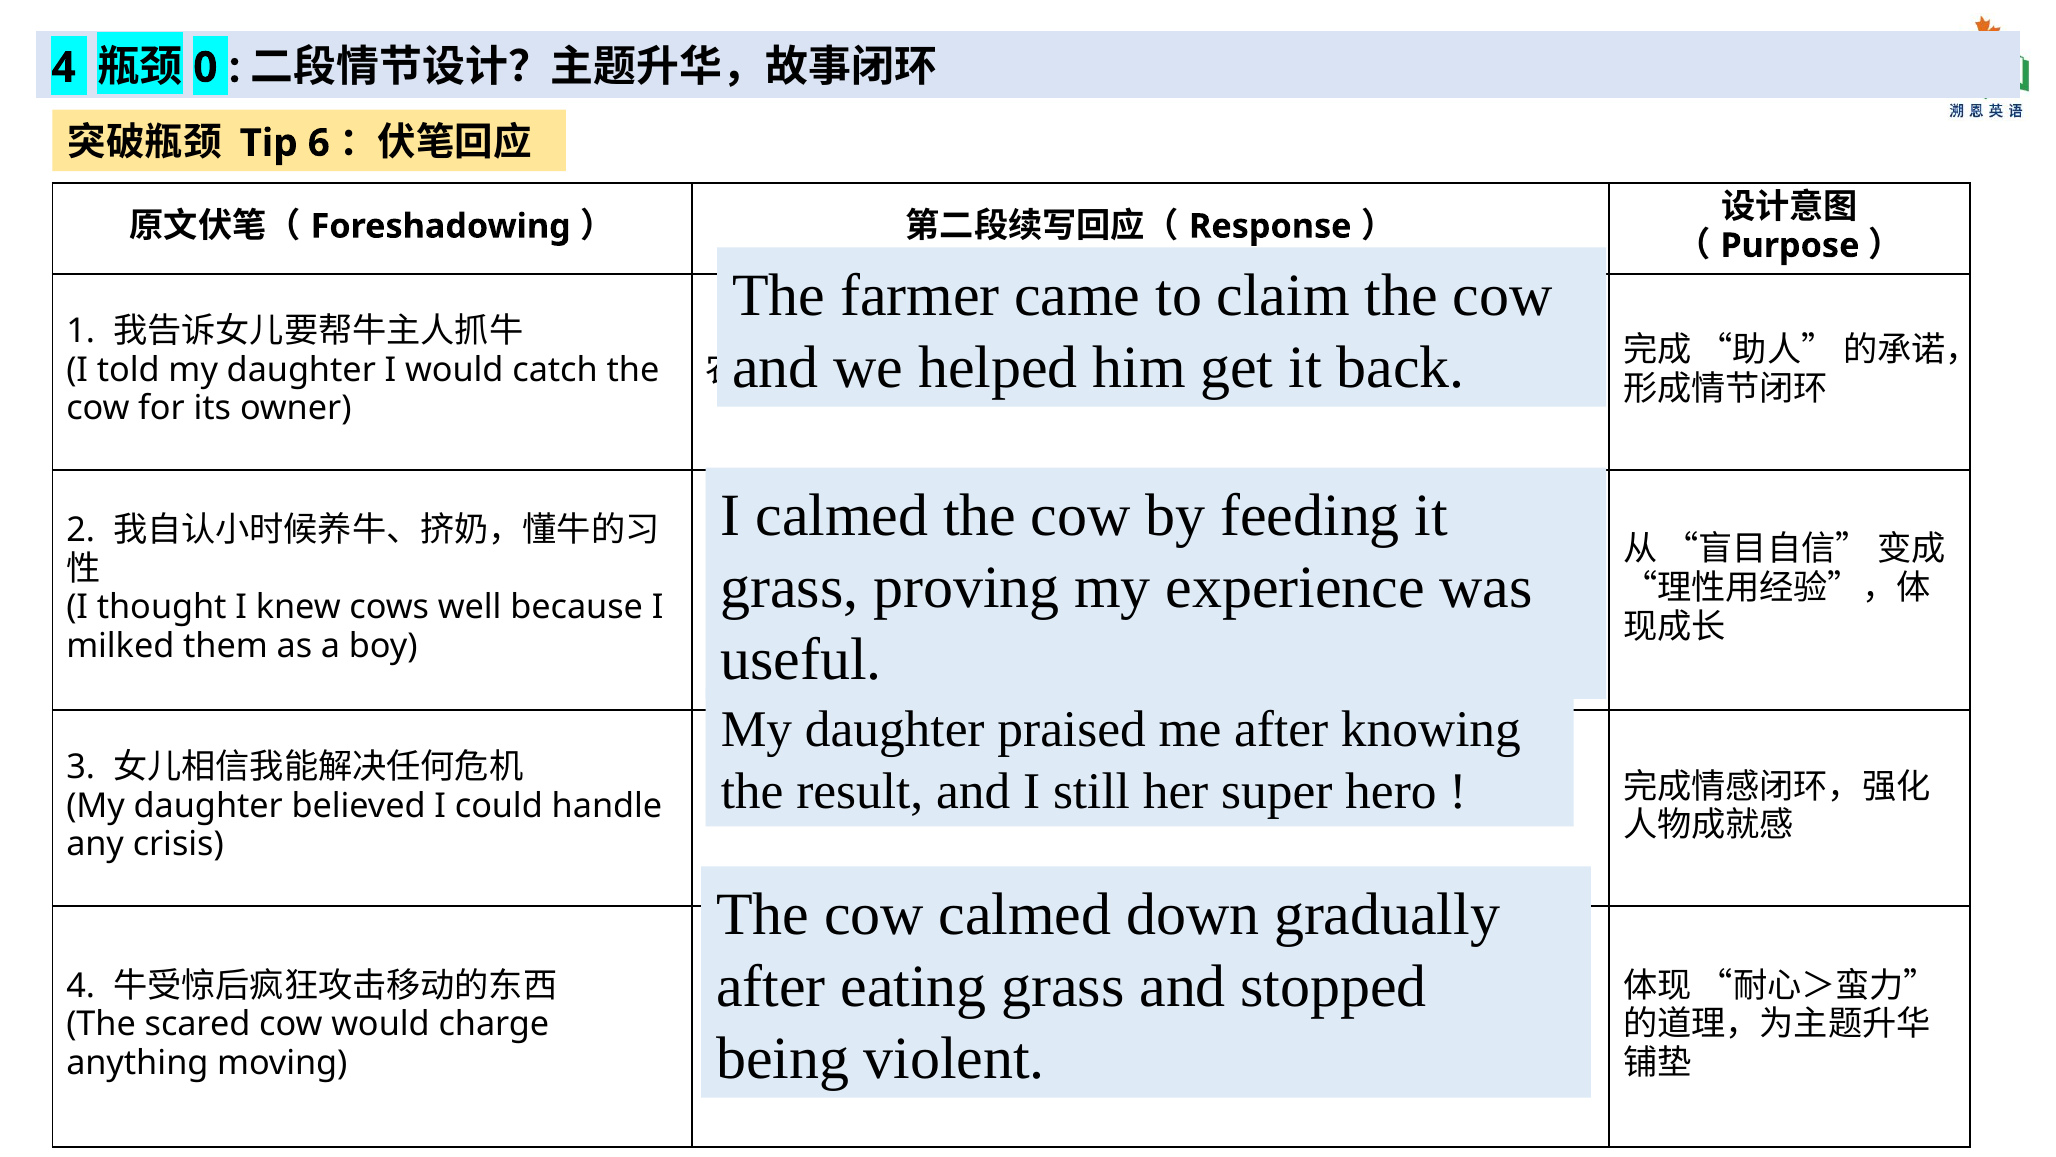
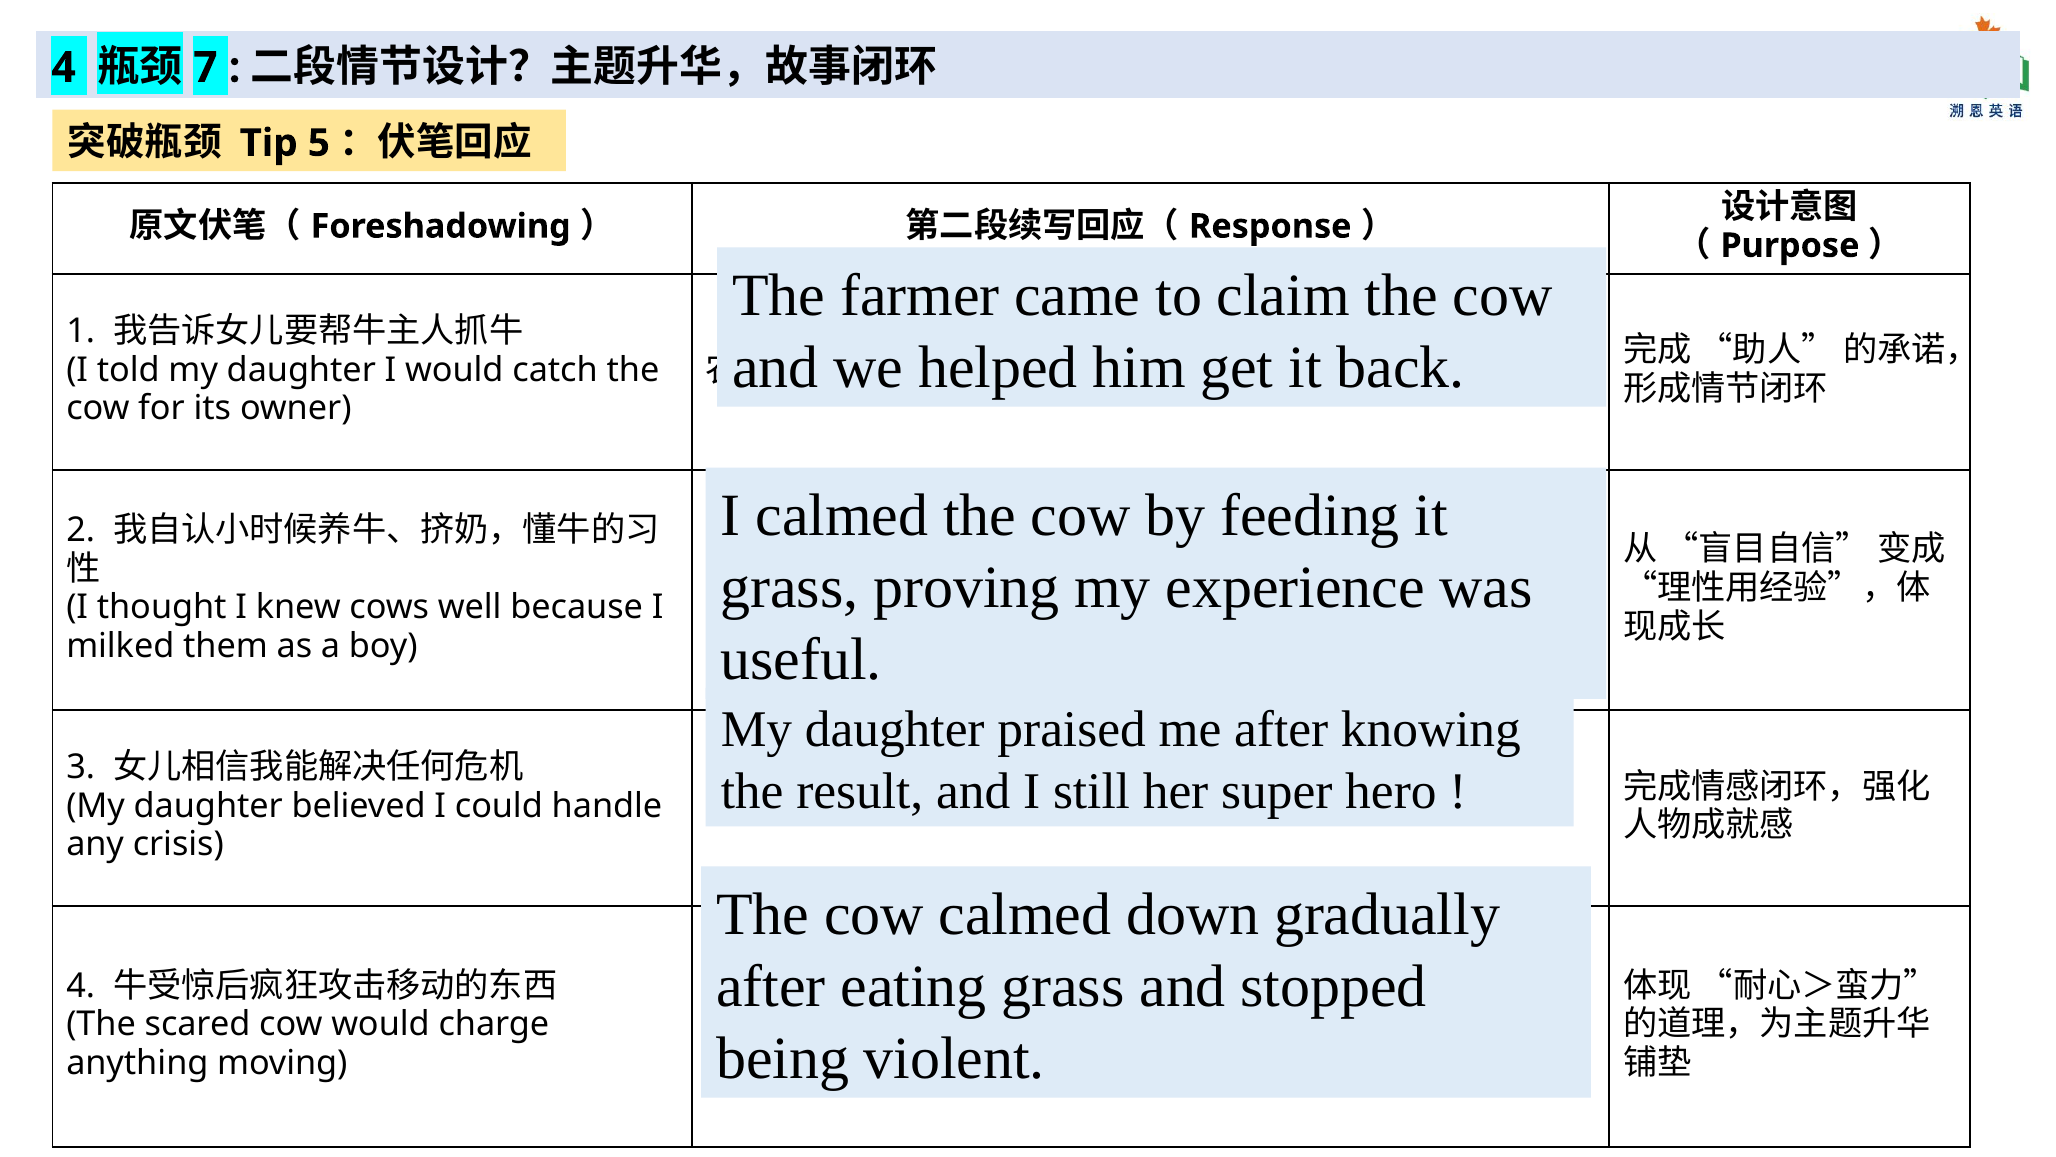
0: 0 -> 7
6: 6 -> 5
